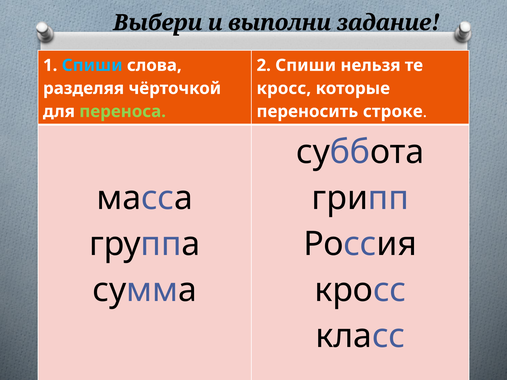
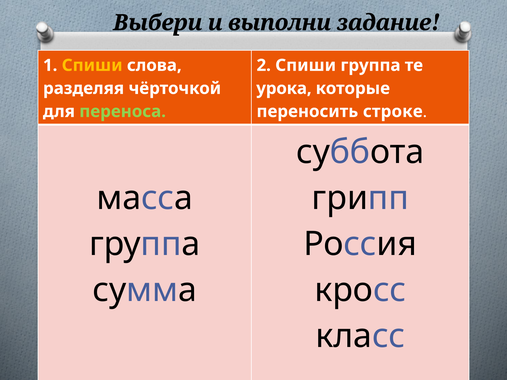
Спиши at (92, 65) colour: light blue -> yellow
Спиши нельзя: нельзя -> группа
кросс at (284, 88): кросс -> урока
